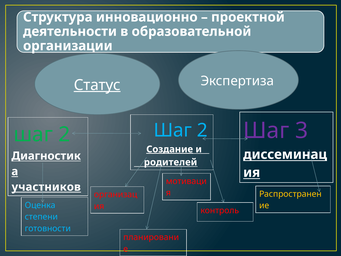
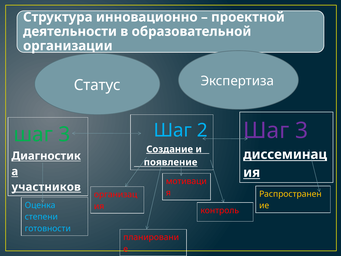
Статус underline: present -> none
2 at (64, 134): 2 -> 3
родителей: родителей -> появление
